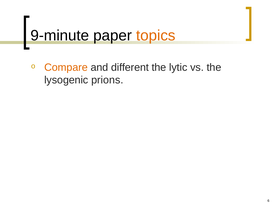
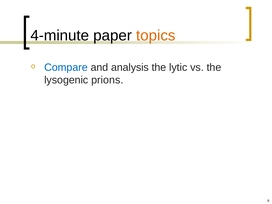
9-minute: 9-minute -> 4-minute
Compare colour: orange -> blue
different: different -> analysis
